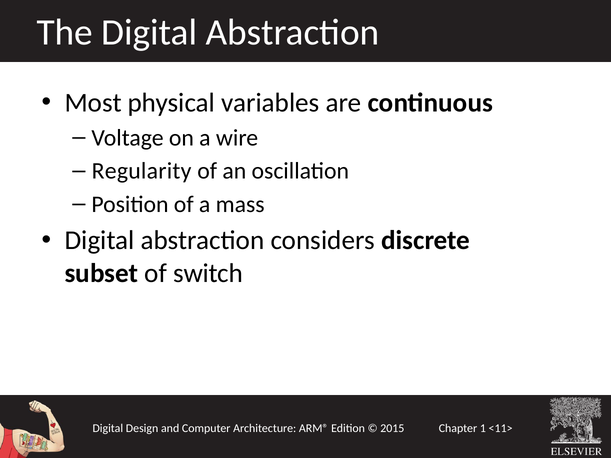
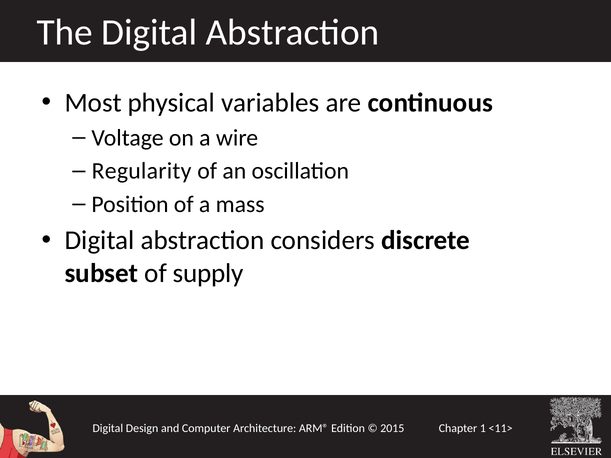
switch: switch -> supply
